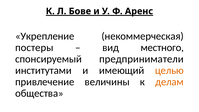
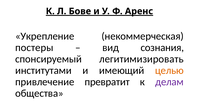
местного: местного -> сознания
предприниматели: предприниматели -> легитимизировать
величины: величины -> превратит
делам colour: orange -> purple
